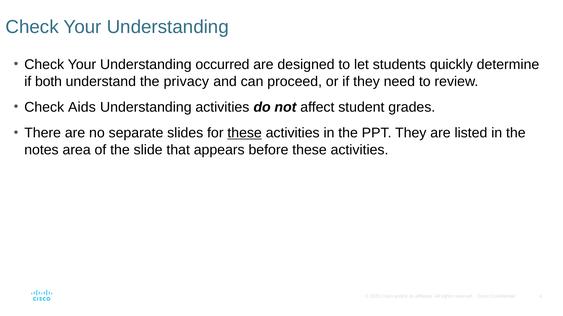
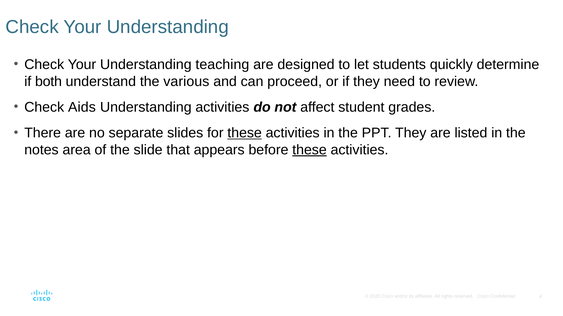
occurred: occurred -> teaching
privacy: privacy -> various
these at (309, 150) underline: none -> present
